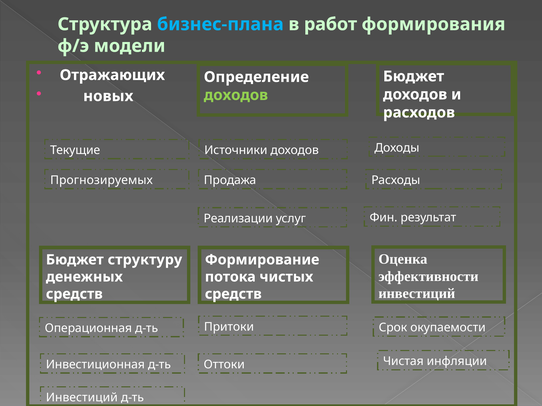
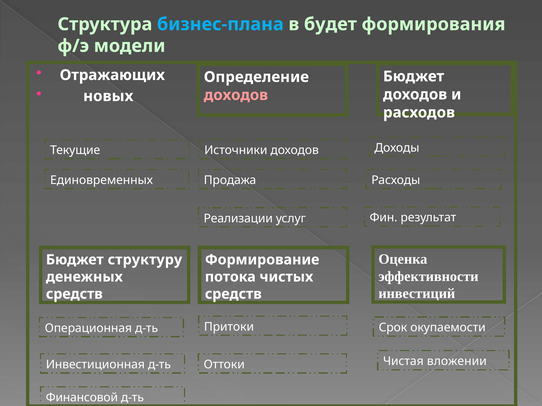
работ: работ -> будет
доходов at (236, 95) colour: light green -> pink
Прогнозируемых: Прогнозируемых -> Единовременных
инфляции: инфляции -> вложении
Инвестиций at (82, 398): Инвестиций -> Финансовой
